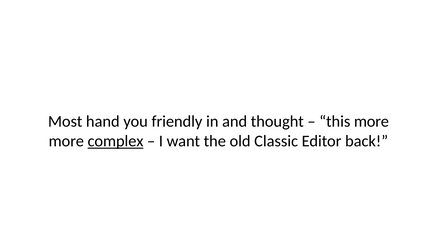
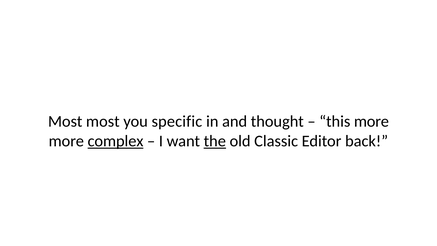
Most hand: hand -> most
friendly: friendly -> specific
the underline: none -> present
